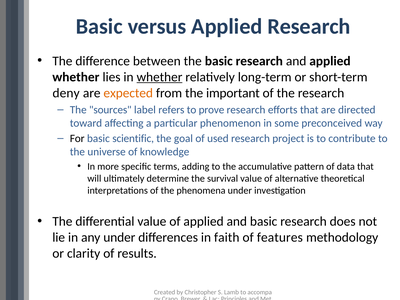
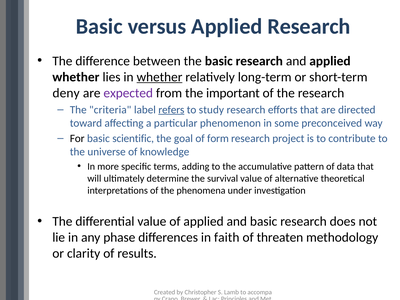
expected colour: orange -> purple
sources: sources -> criteria
refers underline: none -> present
prove: prove -> study
used: used -> form
any under: under -> phase
features: features -> threaten
